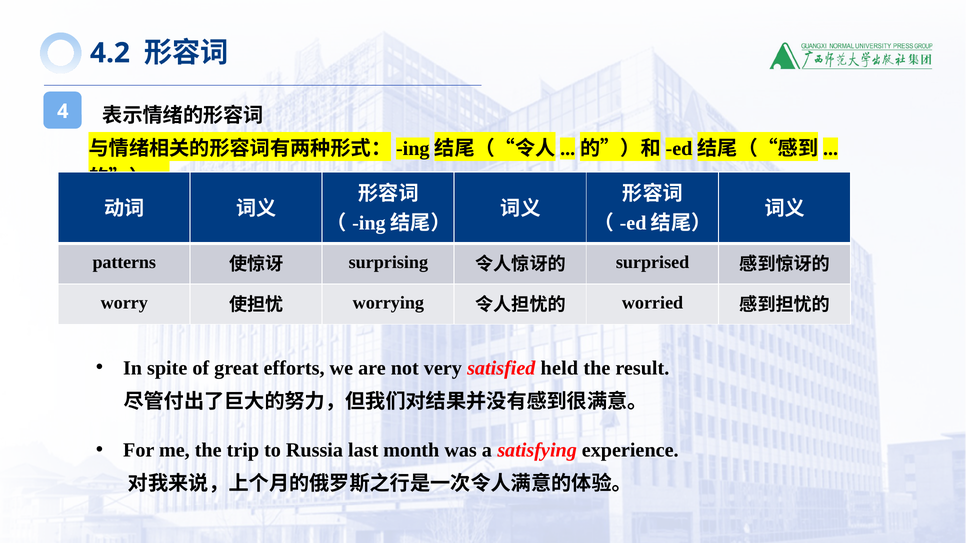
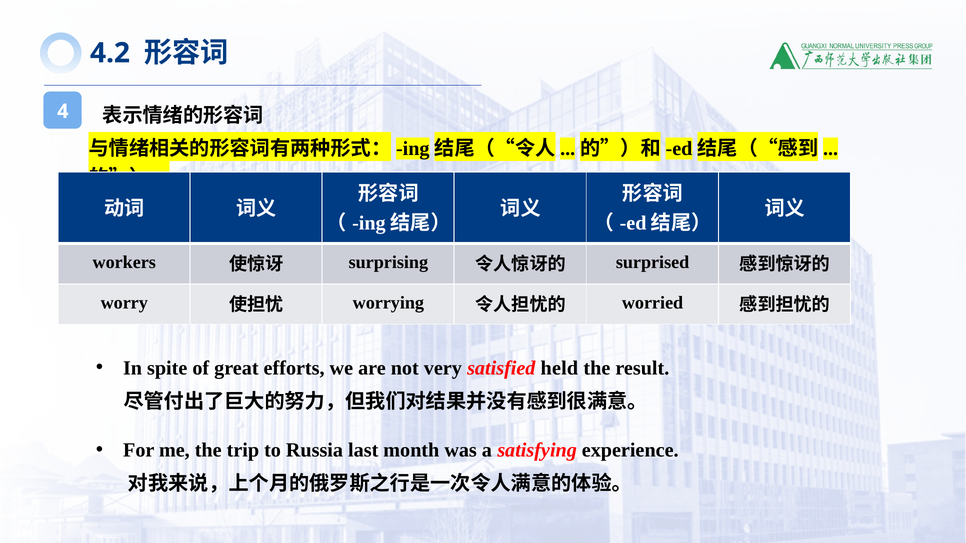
patterns: patterns -> workers
